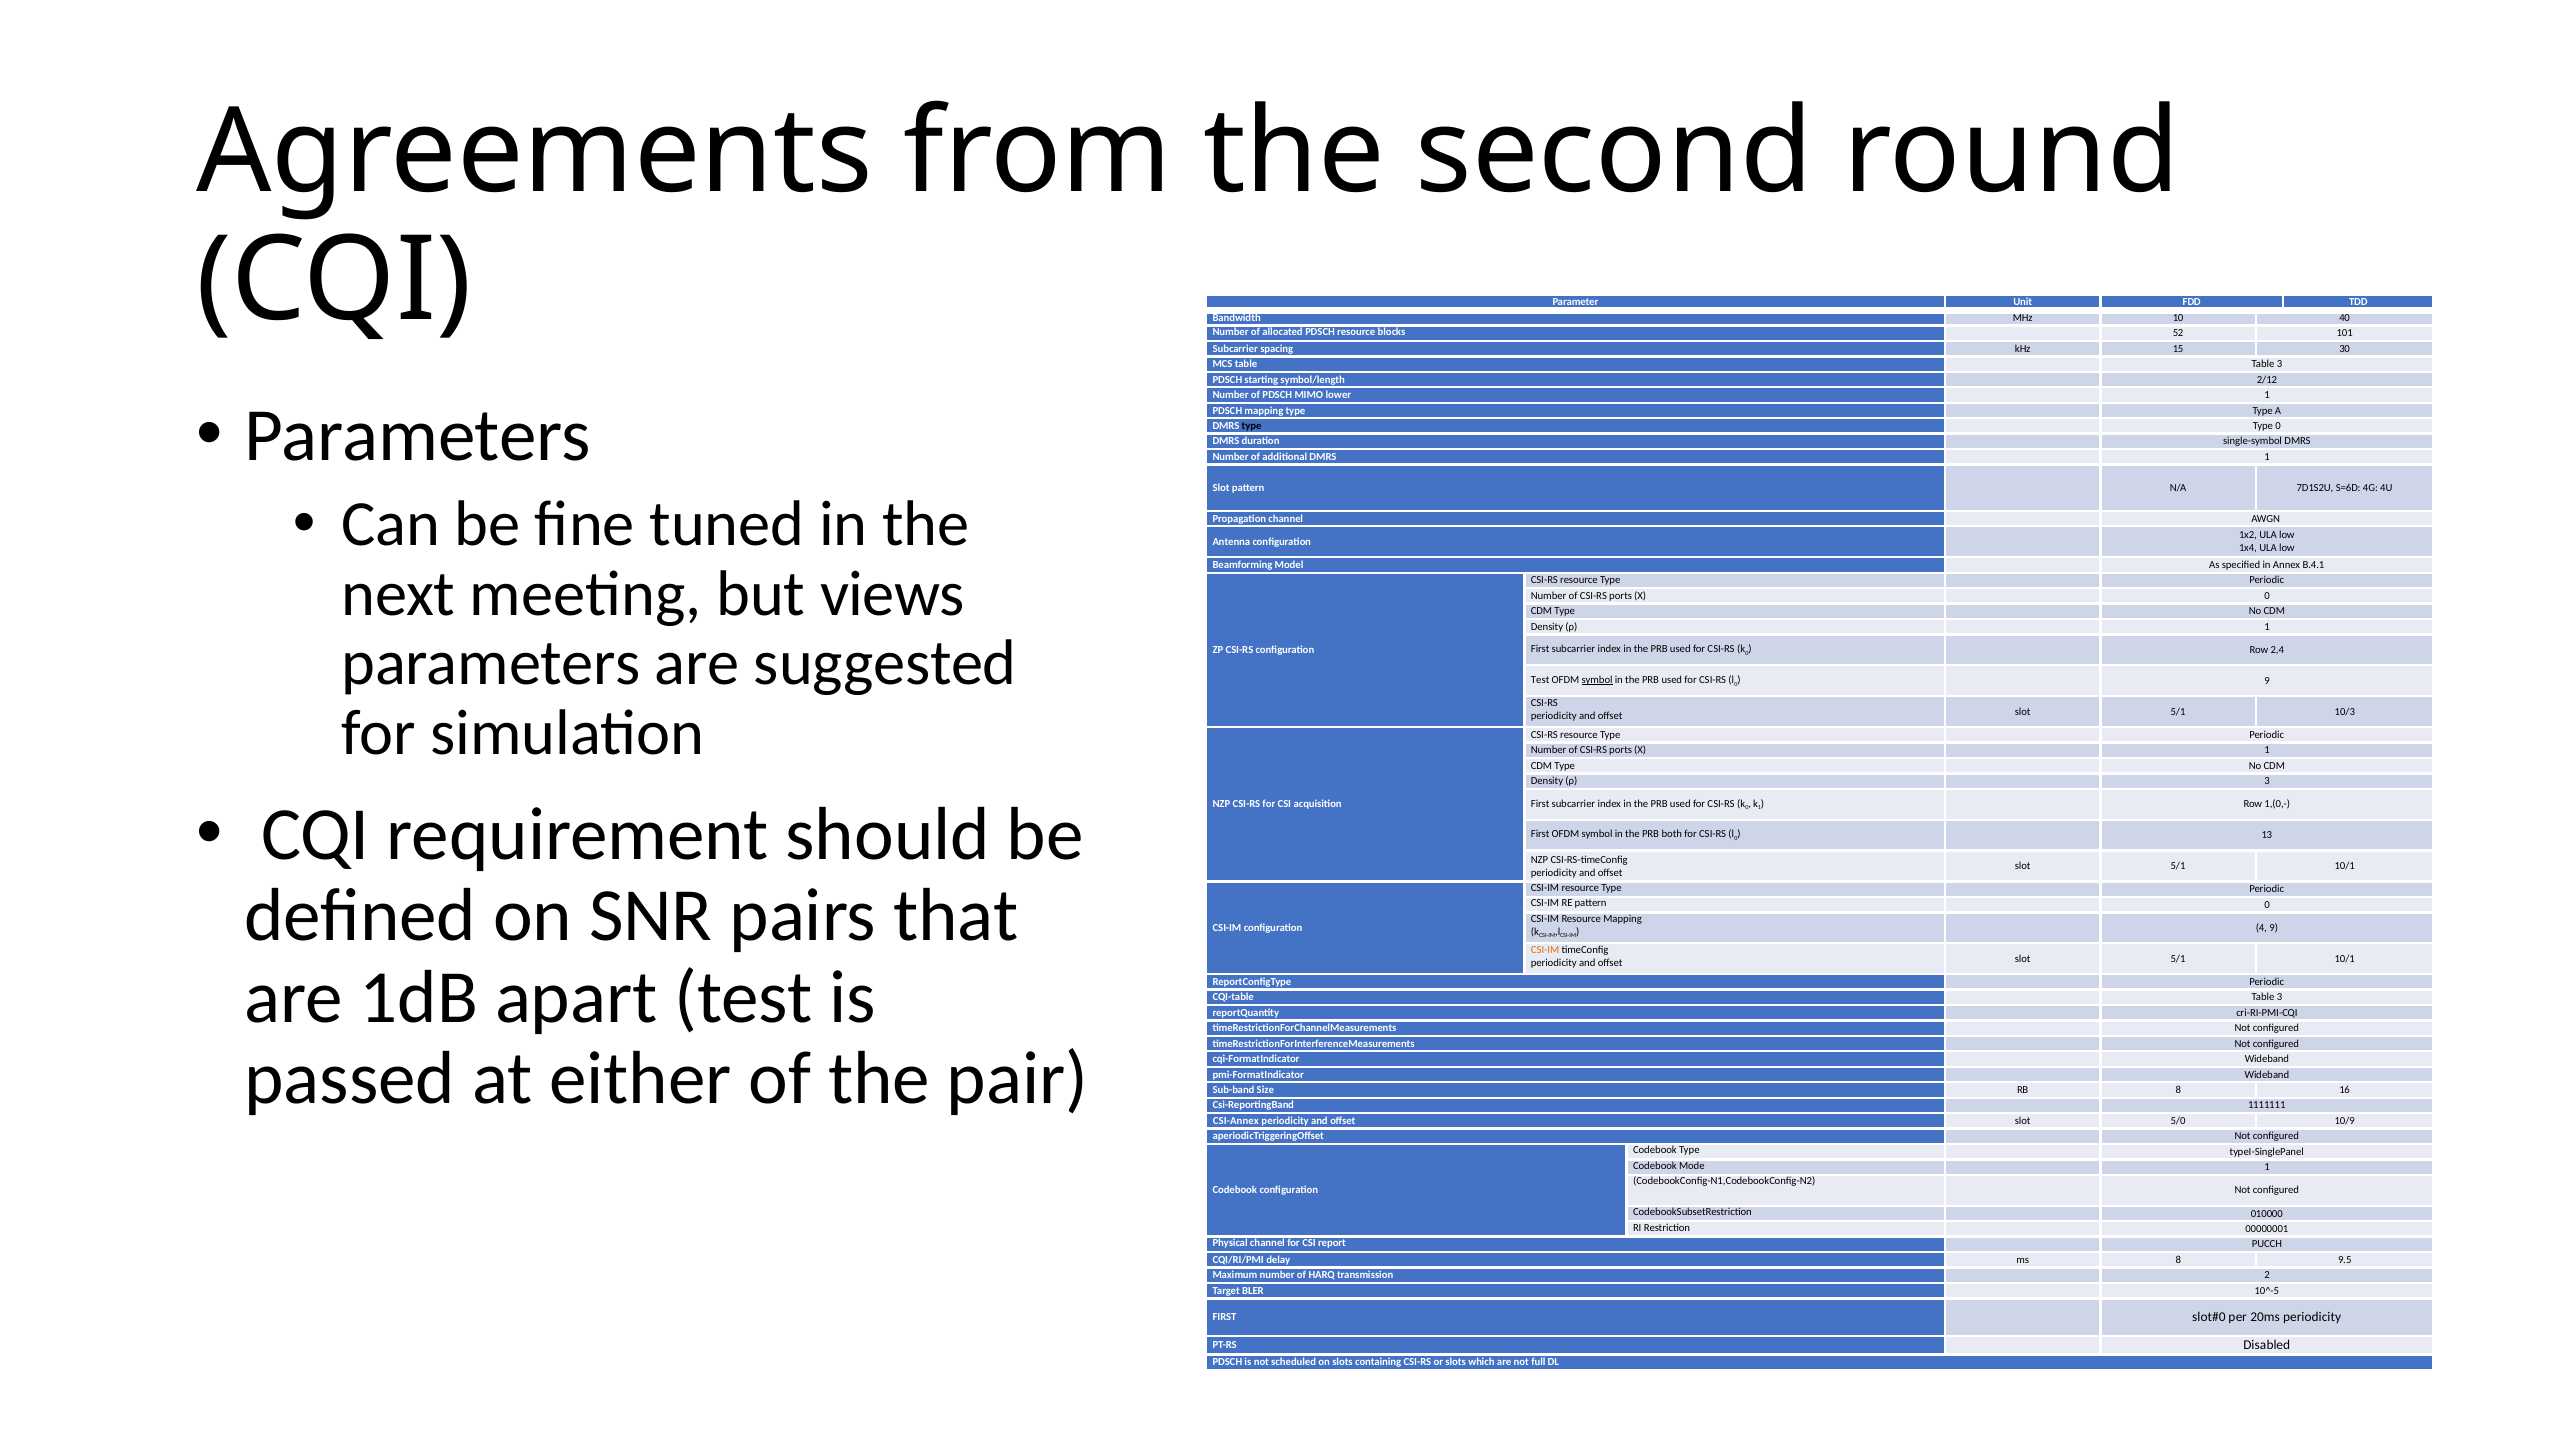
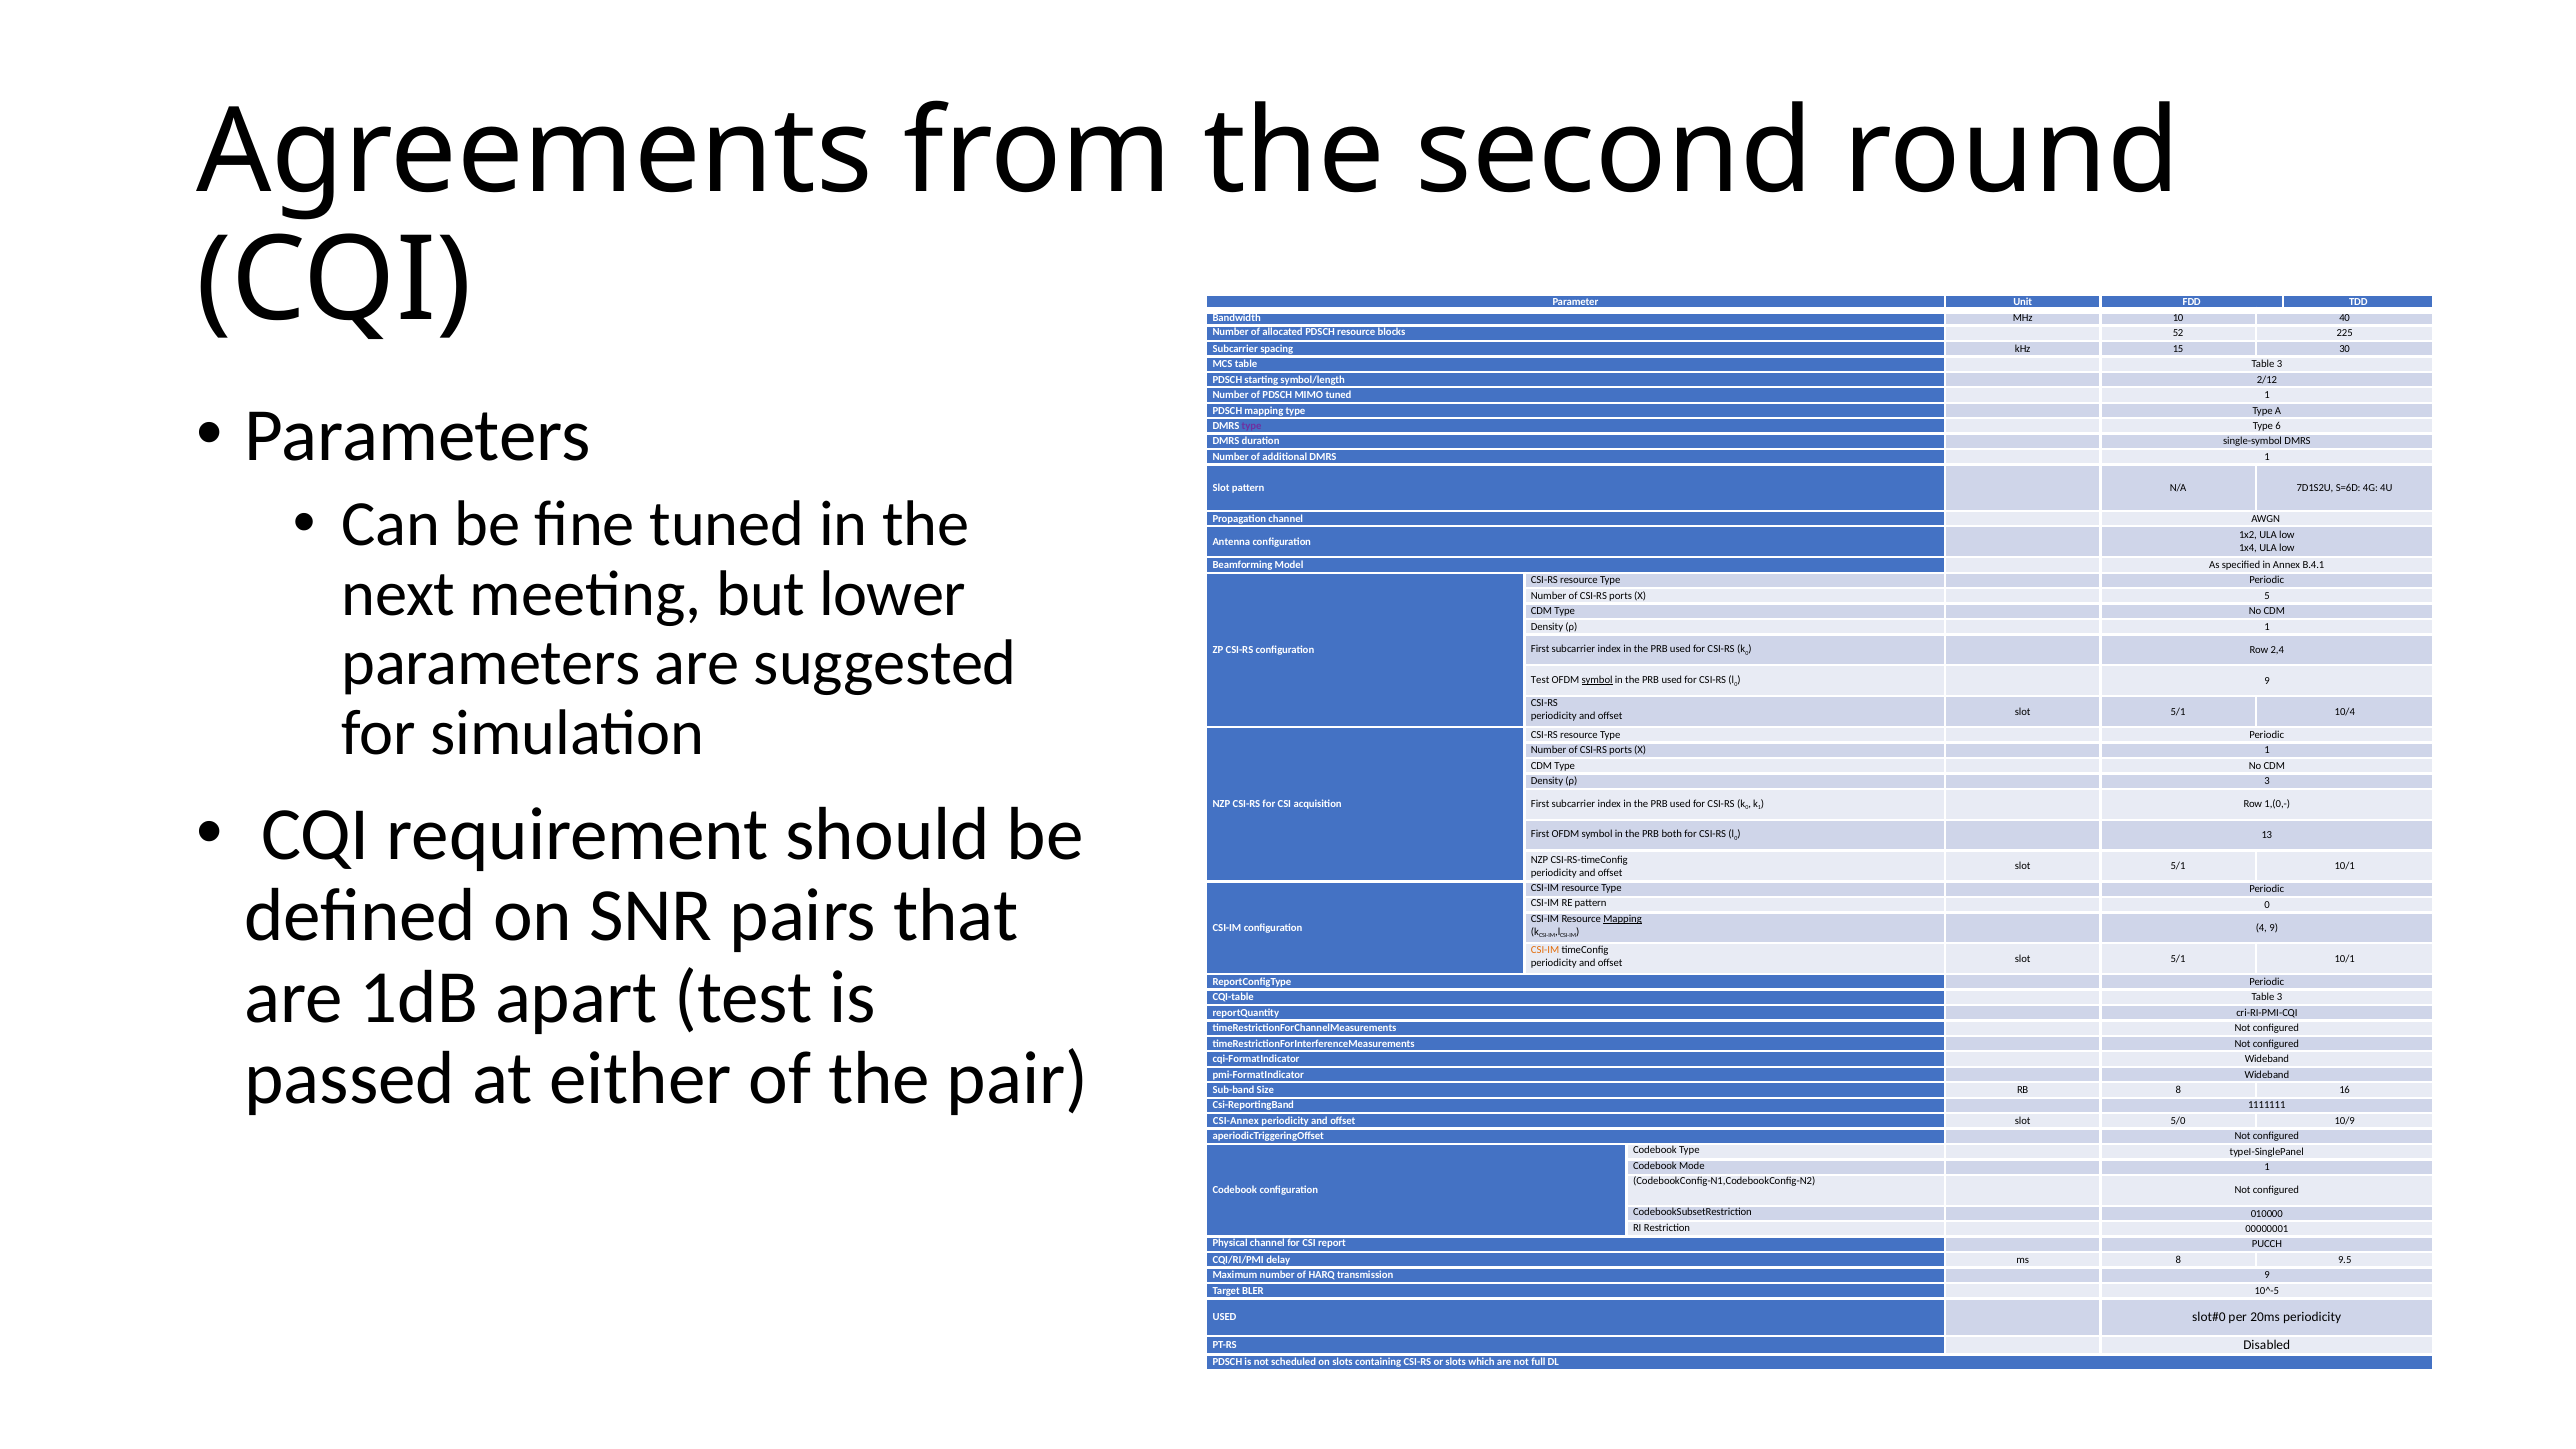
101: 101 -> 225
MIMO lower: lower -> tuned
type at (1252, 426) colour: black -> purple
Type 0: 0 -> 6
views: views -> lower
X 0: 0 -> 5
10/3: 10/3 -> 10/4
Mapping at (1623, 919) underline: none -> present
transmission 2: 2 -> 9
FIRST at (1225, 1317): FIRST -> USED
